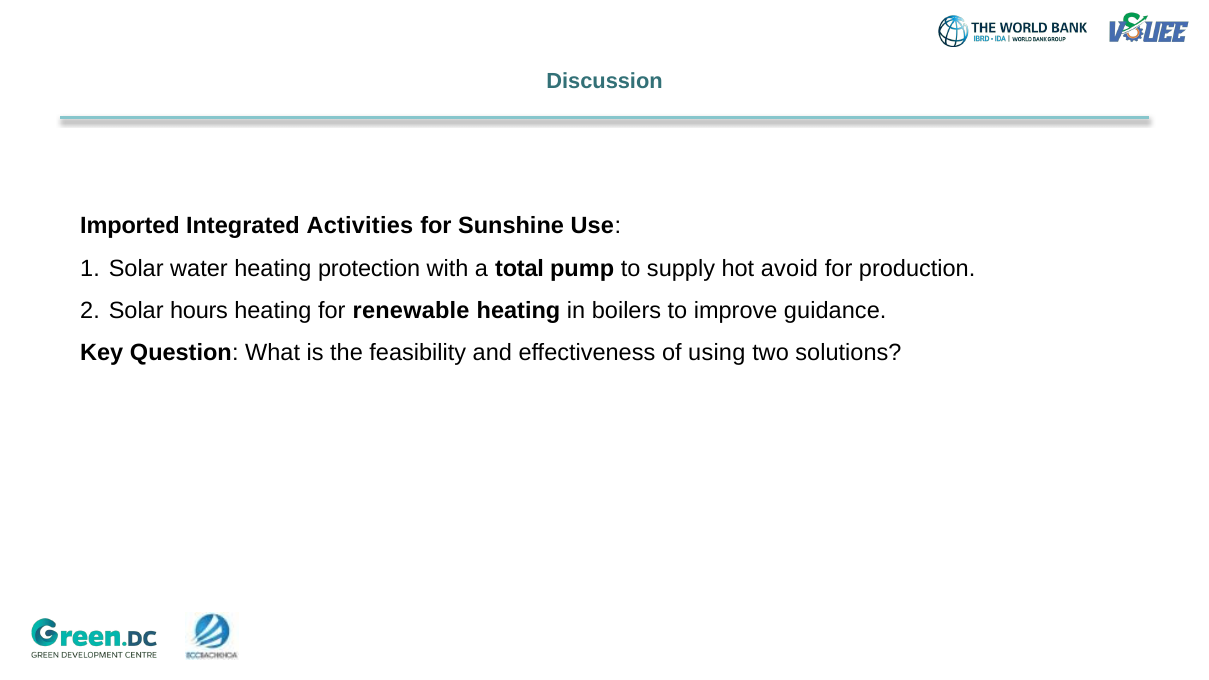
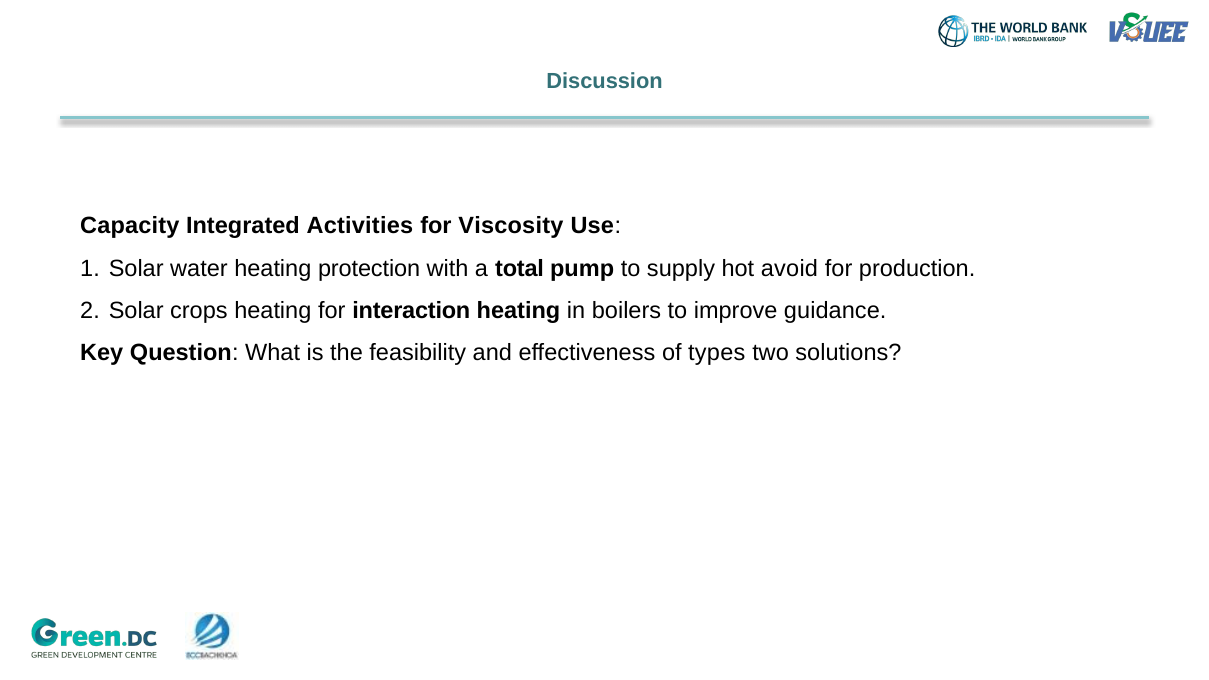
Imported: Imported -> Capacity
Sunshine: Sunshine -> Viscosity
hours: hours -> crops
renewable: renewable -> interaction
using: using -> types
